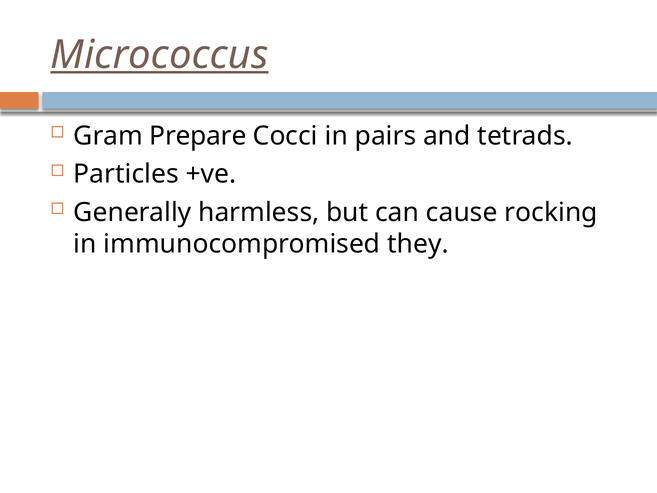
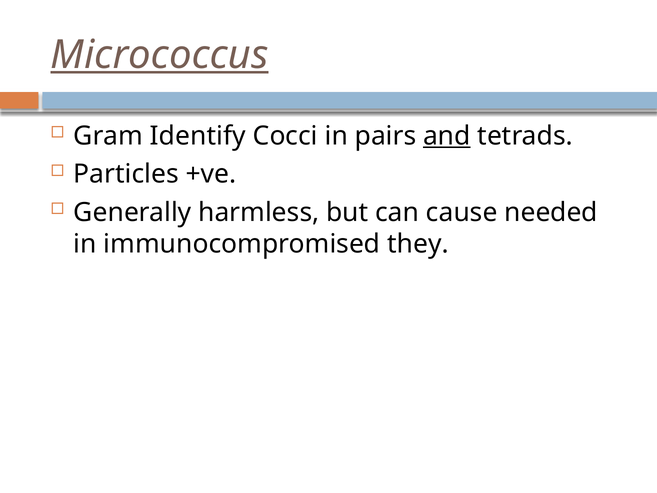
Prepare: Prepare -> Identify
and underline: none -> present
rocking: rocking -> needed
